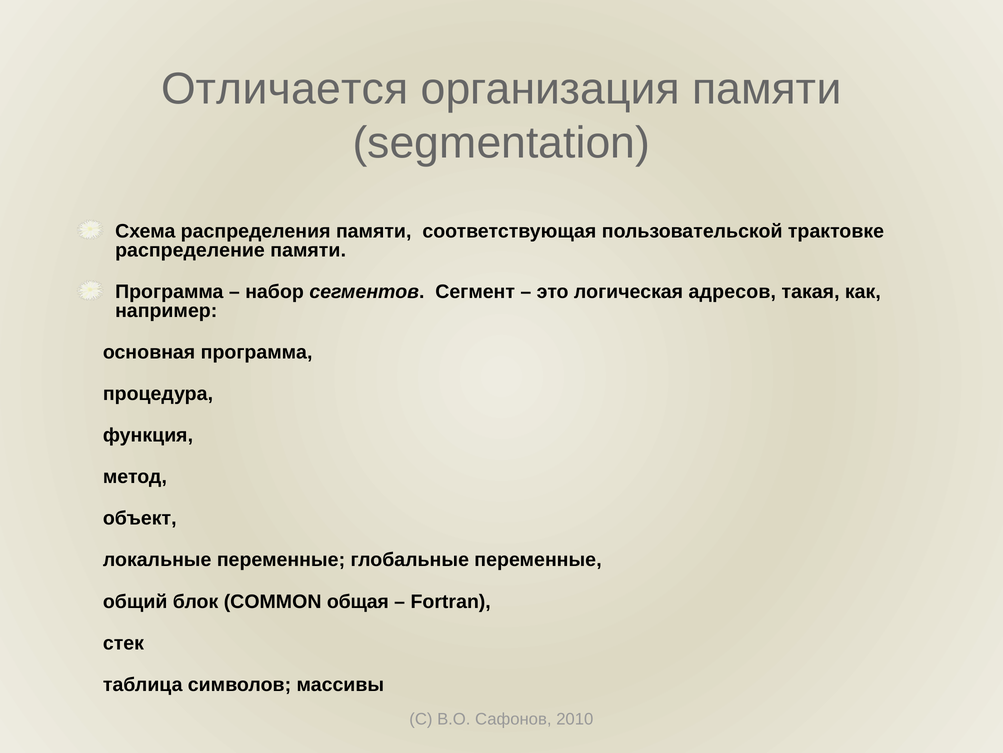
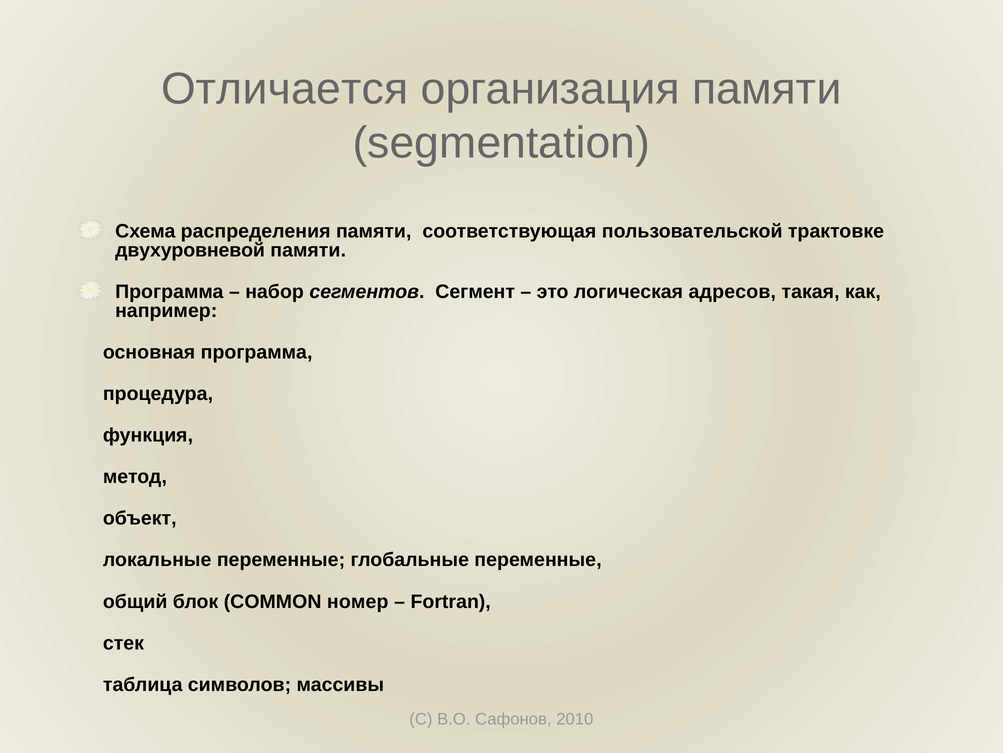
распределение: распределение -> двухуровневой
общая: общая -> номер
